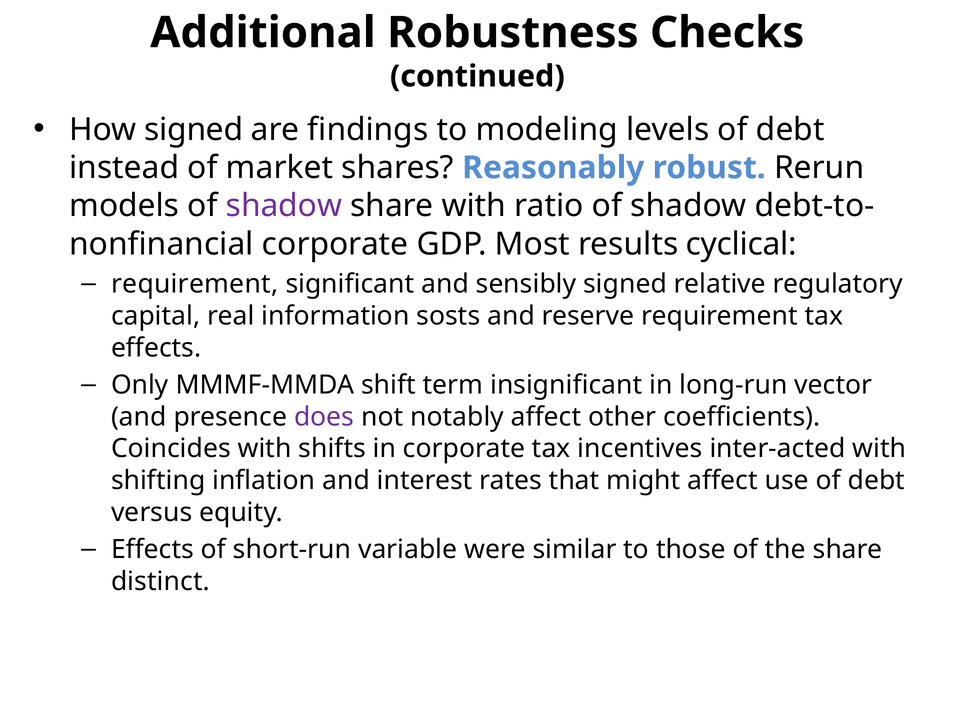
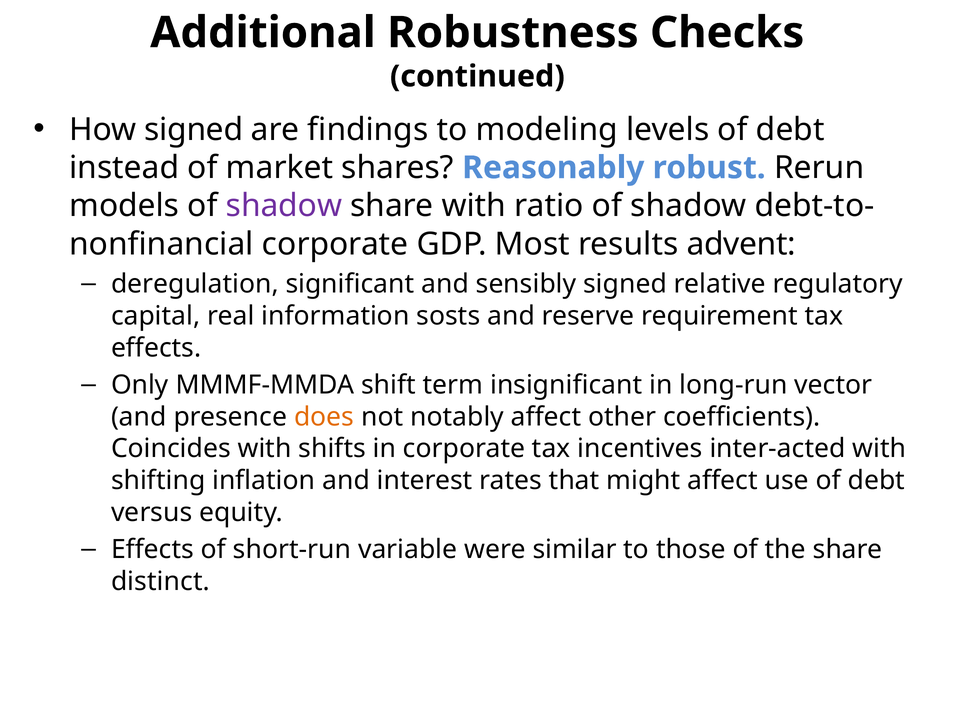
cyclical: cyclical -> advent
requirement at (195, 284): requirement -> deregulation
does colour: purple -> orange
